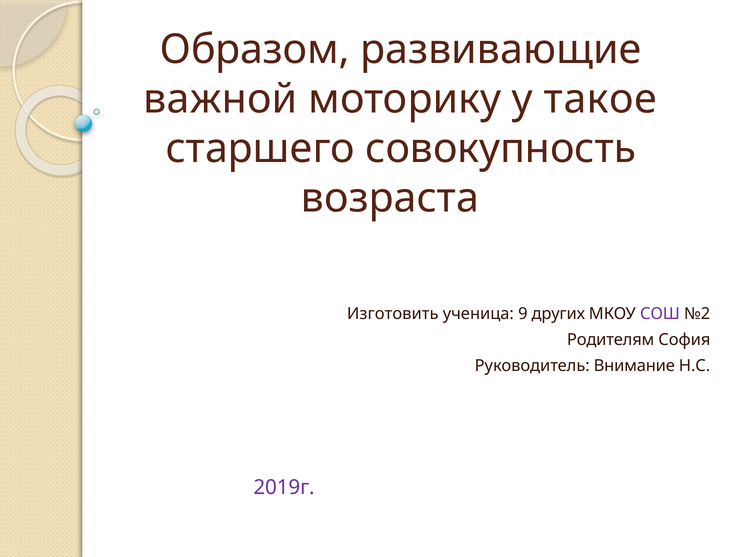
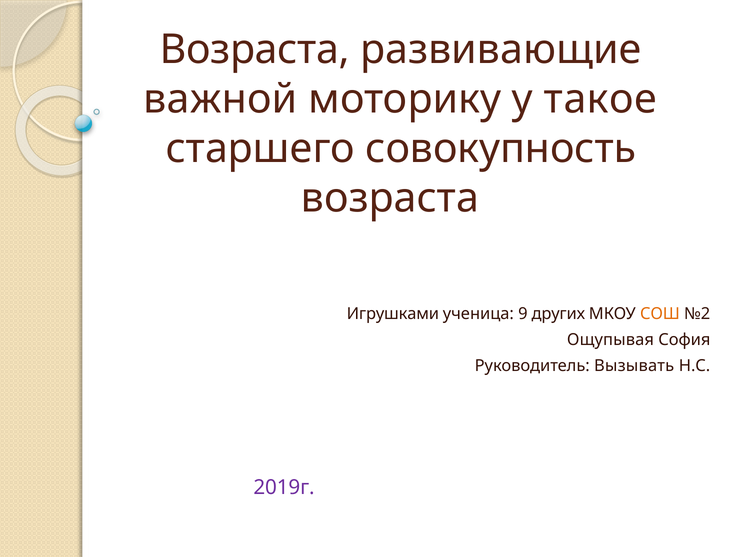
Образом at (255, 50): Образом -> Возраста
Изготовить: Изготовить -> Игрушками
СОШ colour: purple -> orange
Родителям: Родителям -> Ощупывая
Внимание: Внимание -> Вызывать
